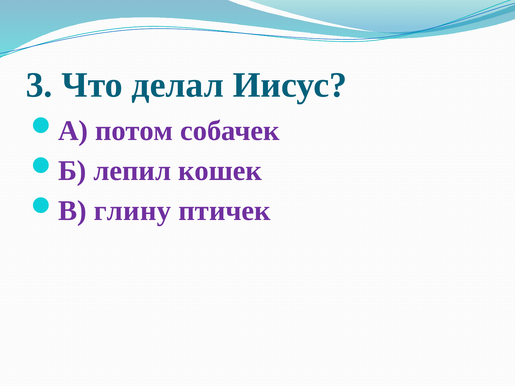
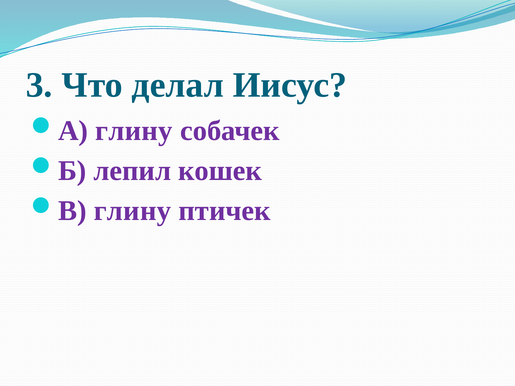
потом at (134, 131): потом -> глину
